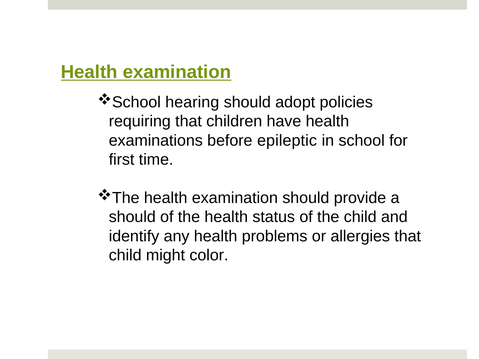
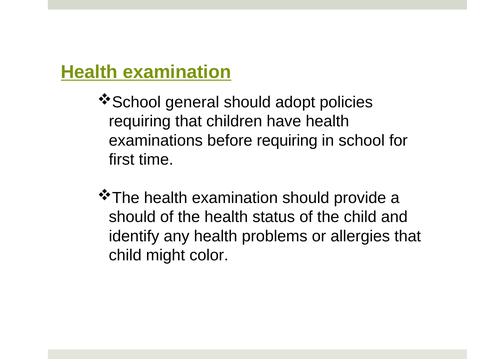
hearing: hearing -> general
before epileptic: epileptic -> requiring
